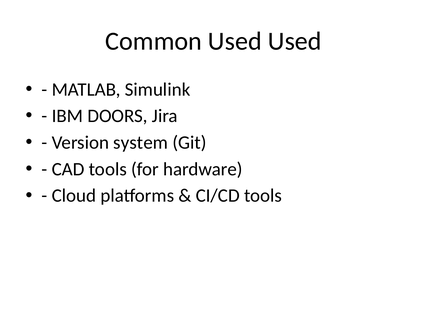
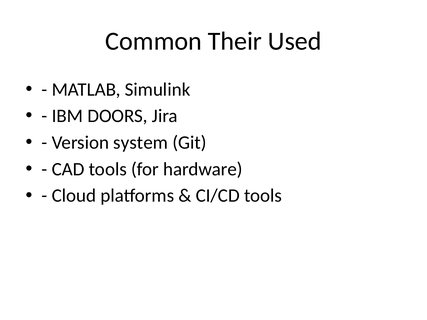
Common Used: Used -> Their
